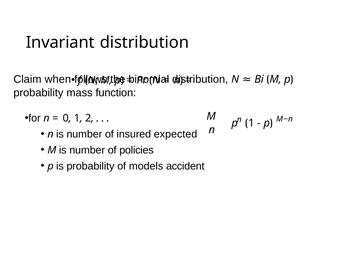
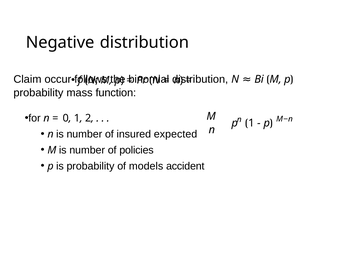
Invariant: Invariant -> Negative
when: when -> occur
